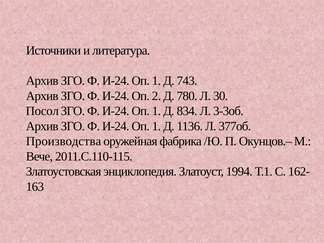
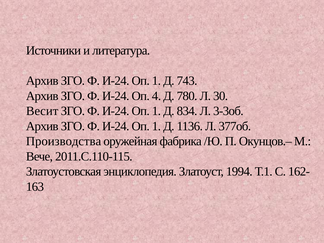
2: 2 -> 4
Посол: Посол -> Весит
